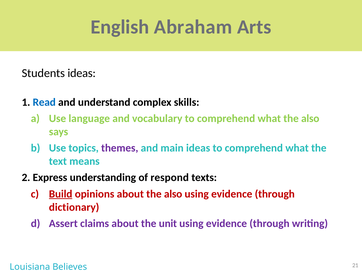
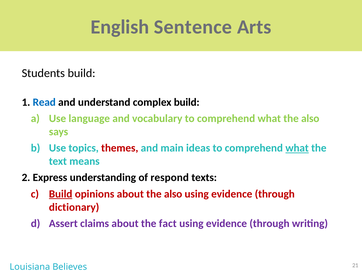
Abraham: Abraham -> Sentence
Students ideas: ideas -> build
complex skills: skills -> build
themes colour: purple -> red
what at (297, 148) underline: none -> present
unit: unit -> fact
